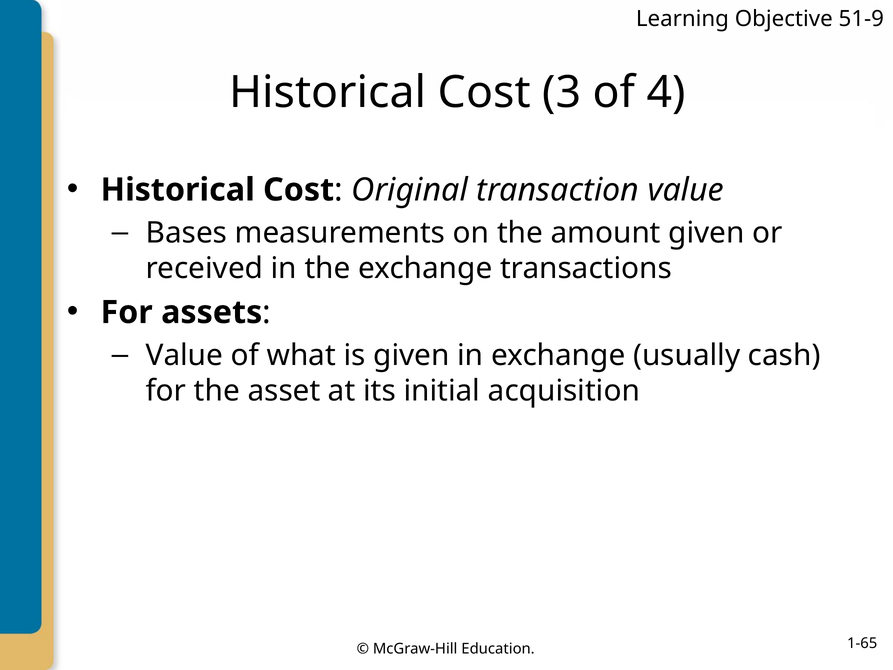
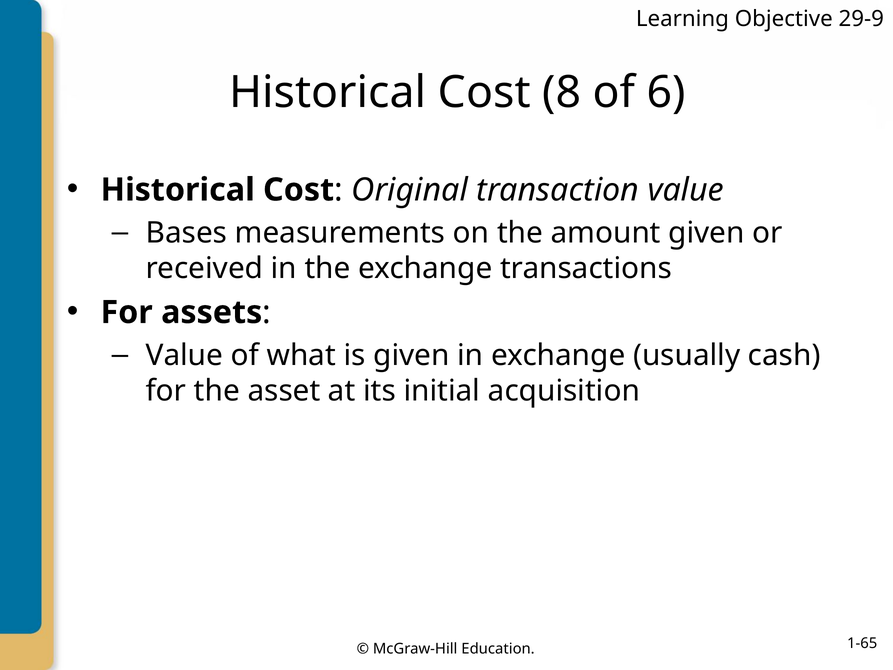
51-9: 51-9 -> 29-9
3: 3 -> 8
4: 4 -> 6
